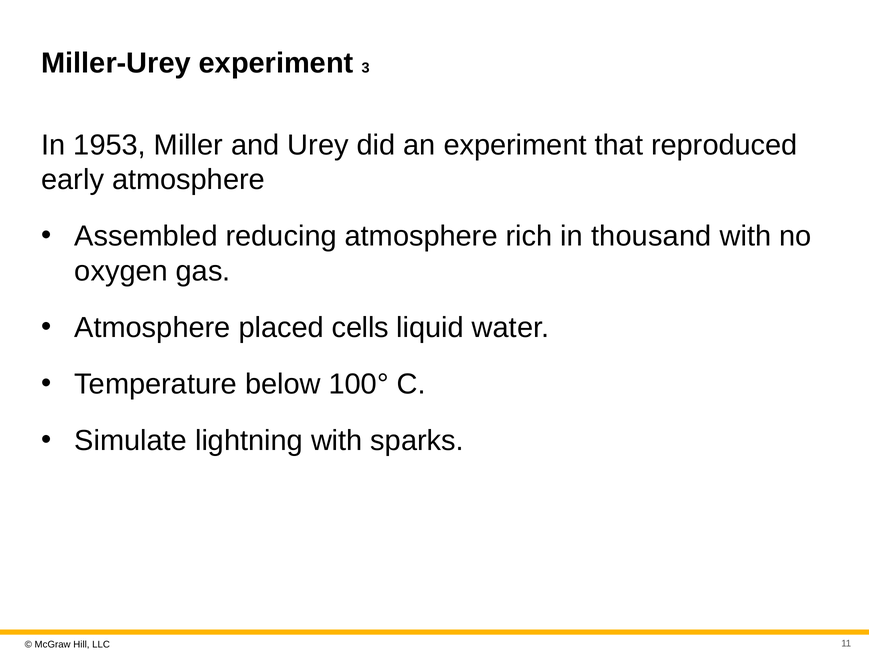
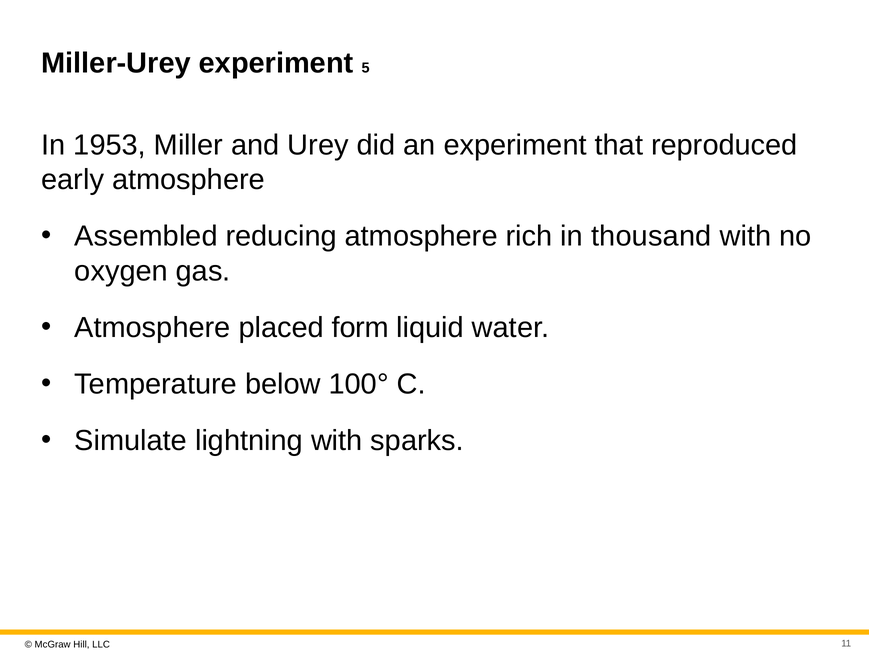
3: 3 -> 5
cells: cells -> form
